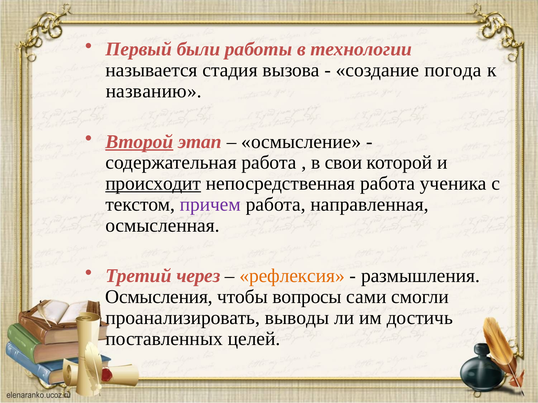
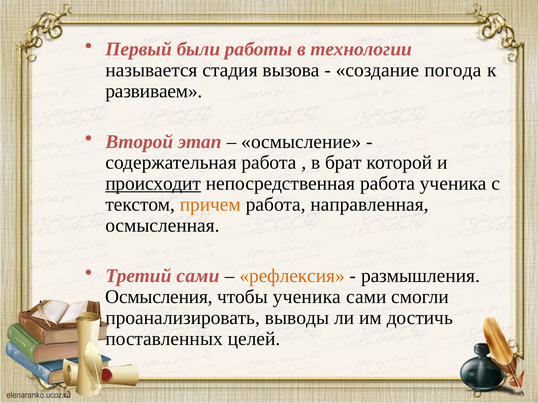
названию: названию -> развиваем
Второй underline: present -> none
свои: свои -> брат
причем colour: purple -> orange
Третий через: через -> сами
чтобы вопросы: вопросы -> ученика
